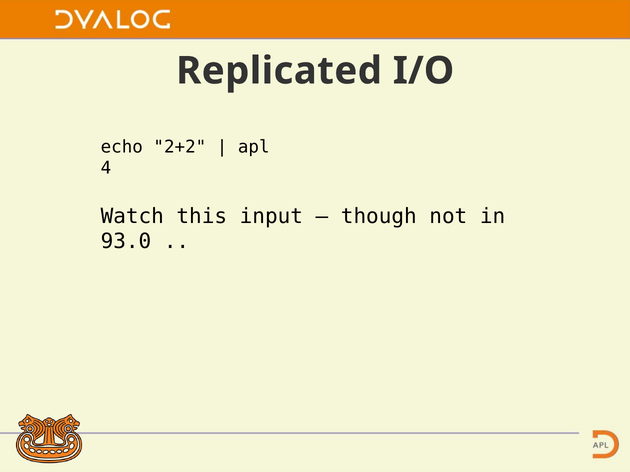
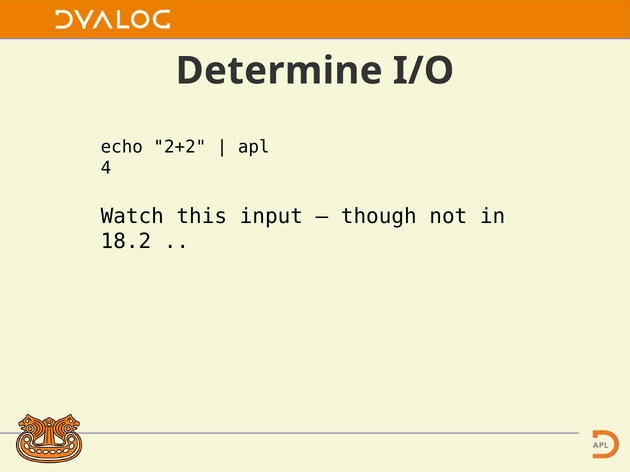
Replicated: Replicated -> Determine
93.0: 93.0 -> 18.2
